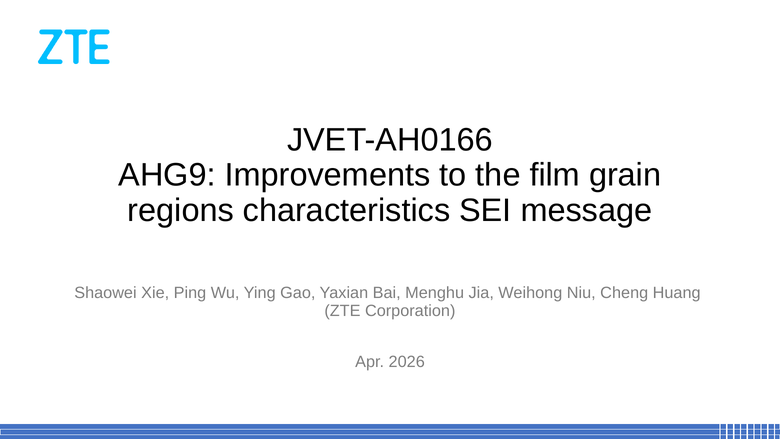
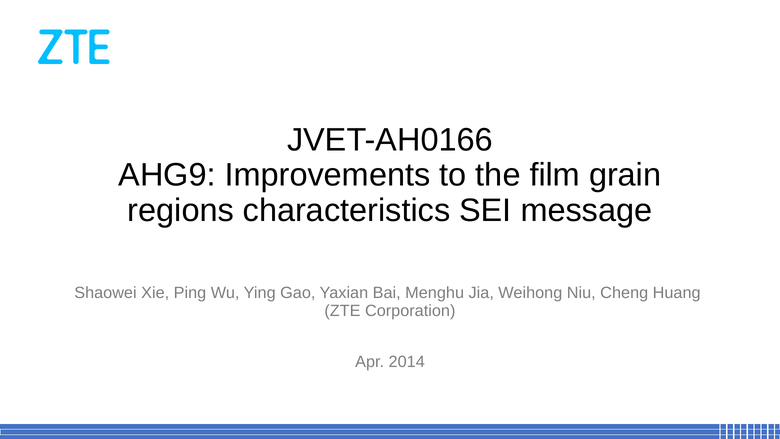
2026: 2026 -> 2014
